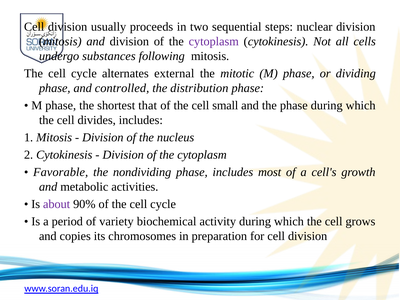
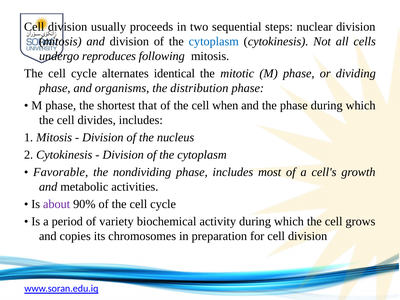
cytoplasm at (214, 42) colour: purple -> blue
substances: substances -> reproduces
external: external -> identical
controlled: controlled -> organisms
small: small -> when
